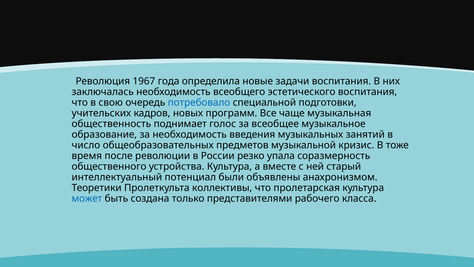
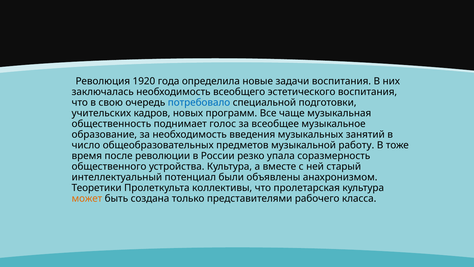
1967: 1967 -> 1920
кризис: кризис -> работу
может colour: blue -> orange
